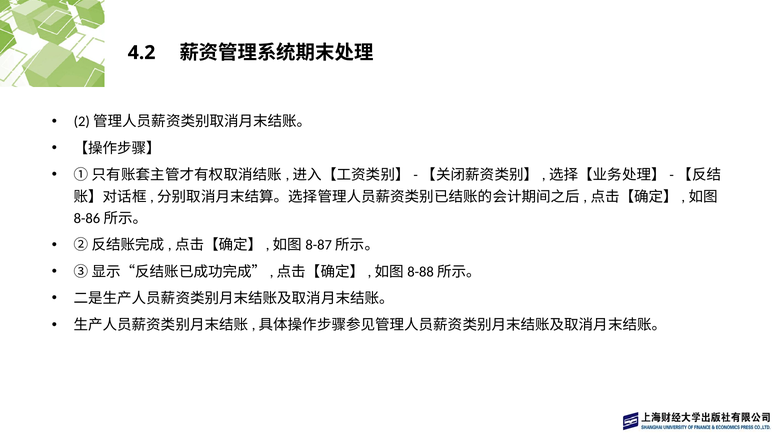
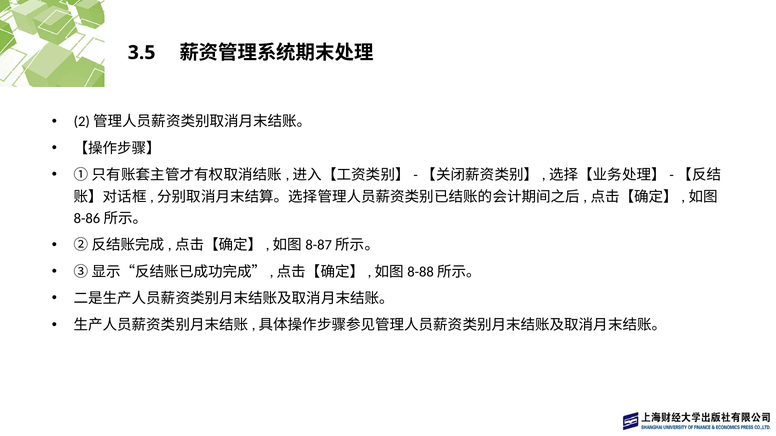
4.2: 4.2 -> 3.5
